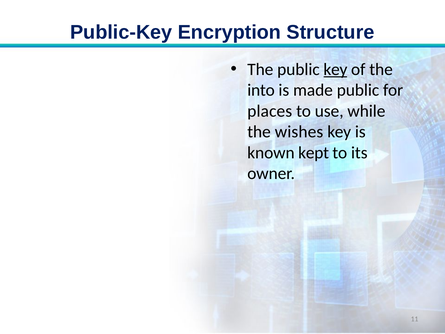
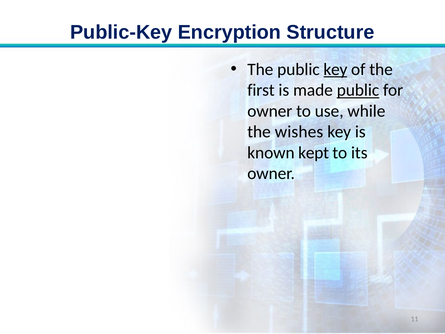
into: into -> first
public at (358, 90) underline: none -> present
places at (270, 111): places -> owner
